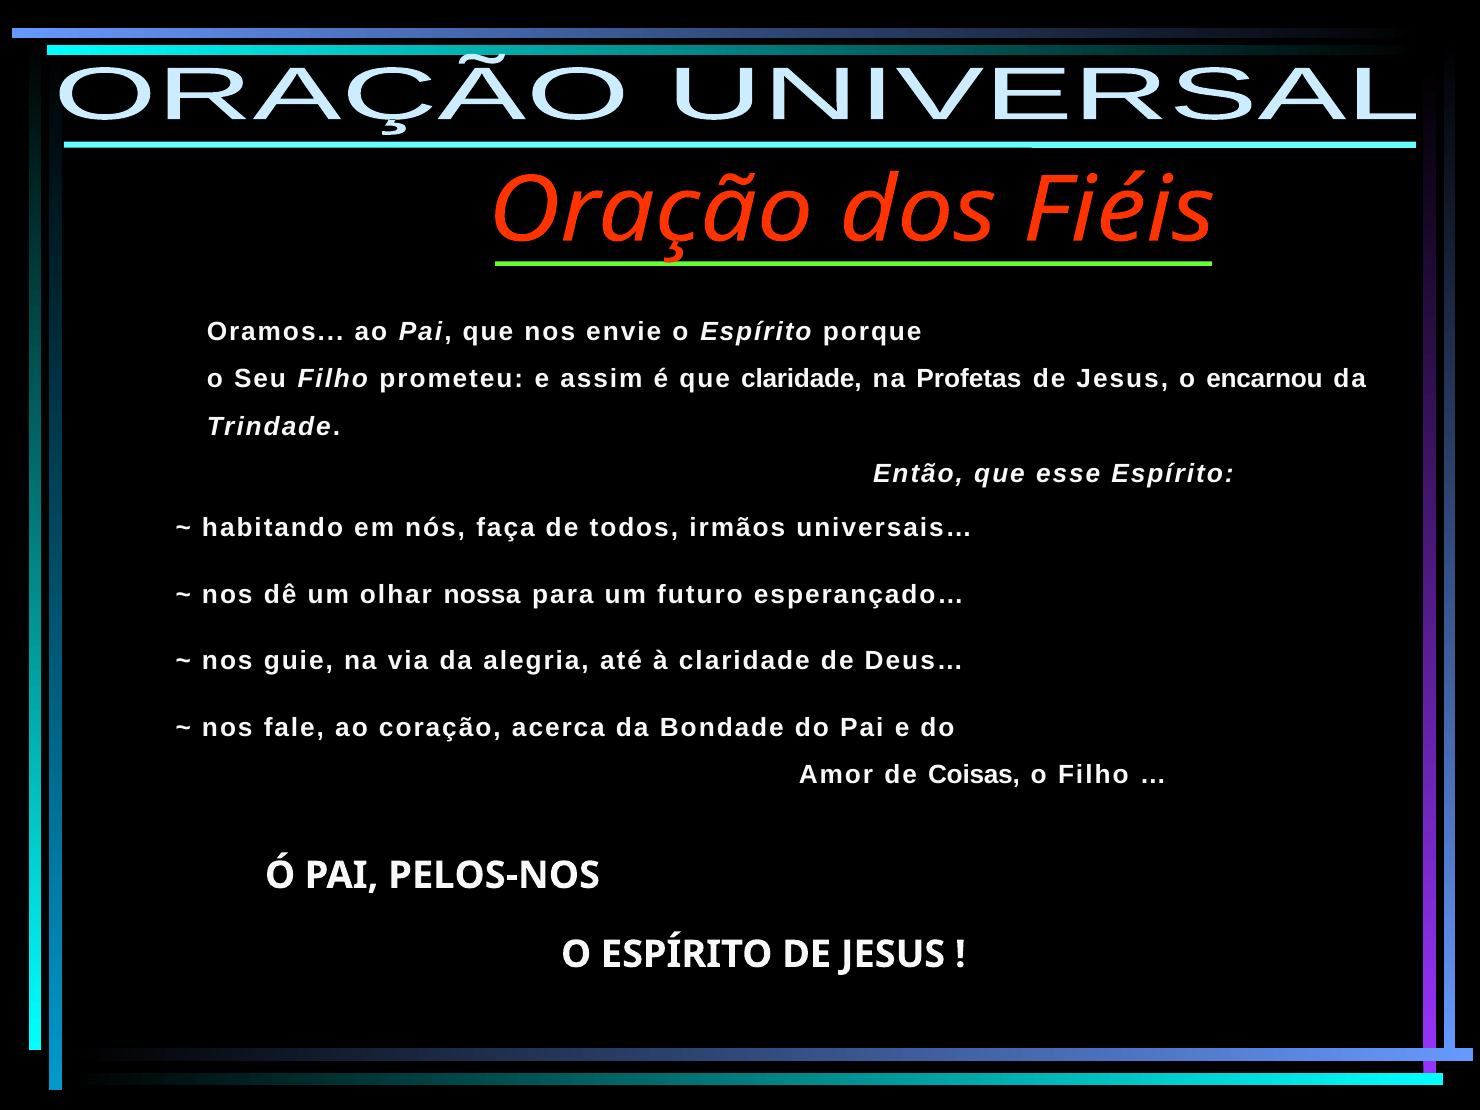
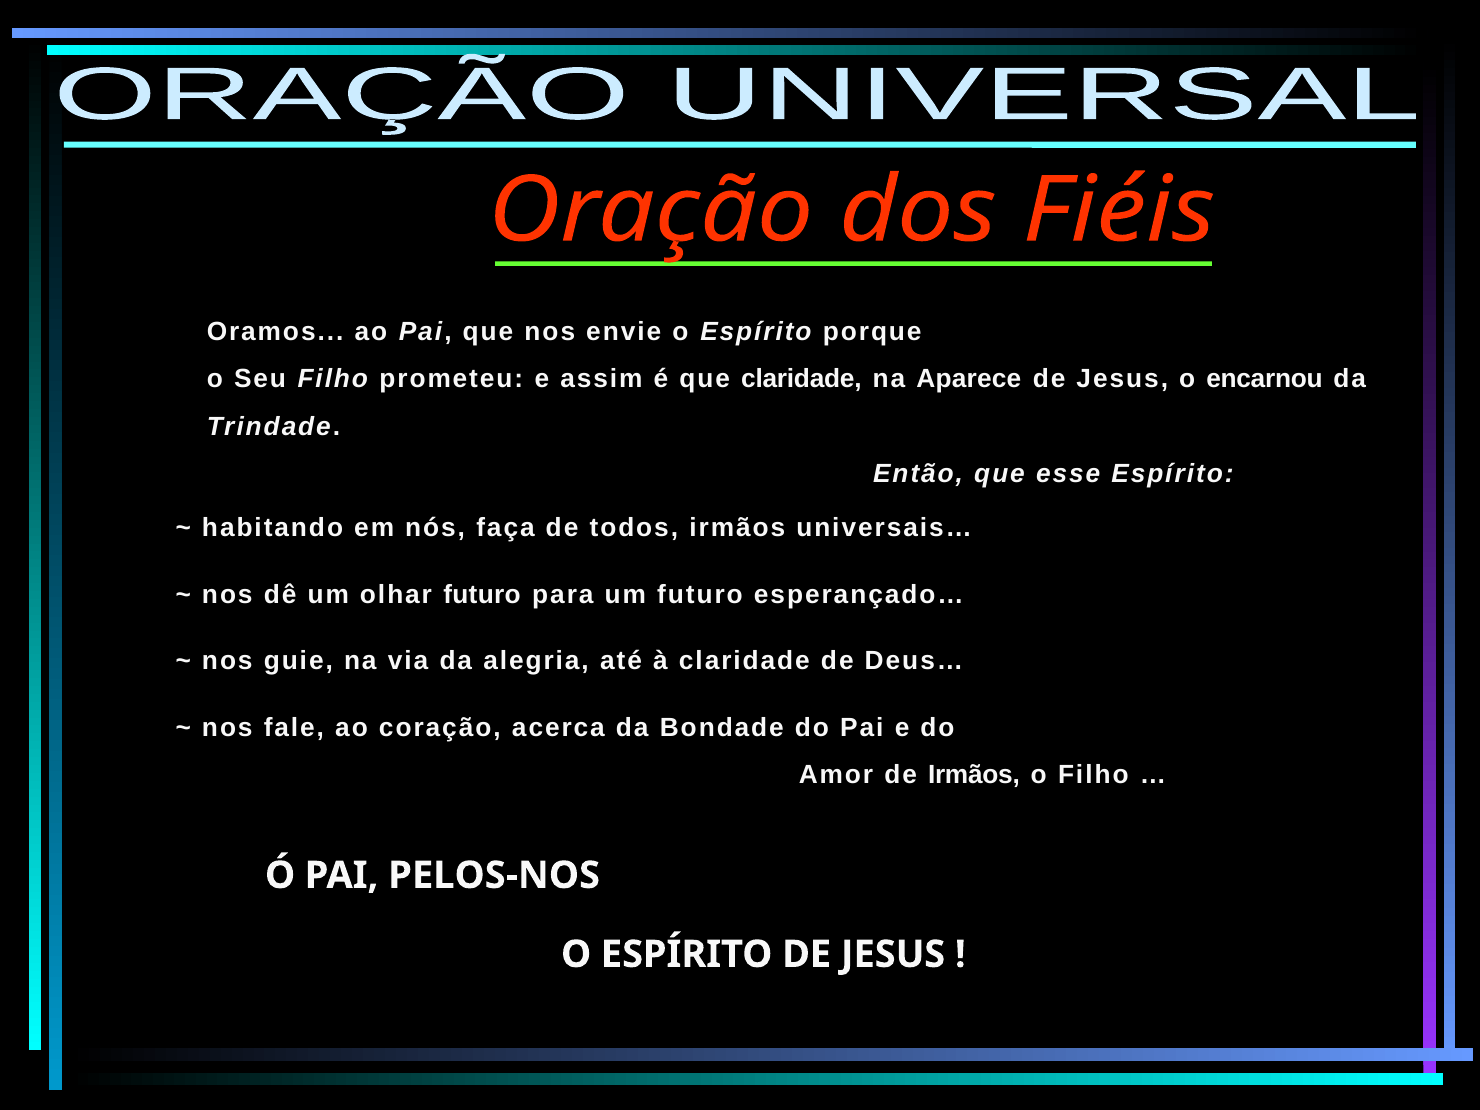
Profetas: Profetas -> Aparece
olhar nossa: nossa -> futuro
de Coisas: Coisas -> Irmãos
